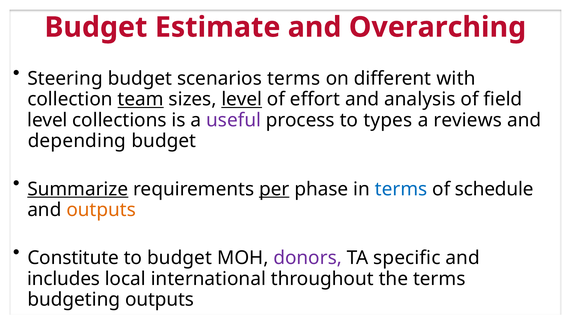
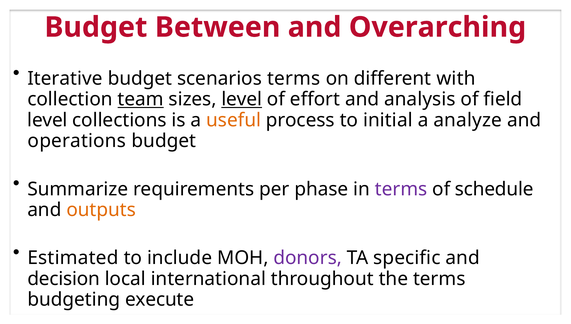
Estimate: Estimate -> Between
Steering: Steering -> Iterative
useful colour: purple -> orange
types: types -> initial
reviews: reviews -> analyze
depending: depending -> operations
Summarize underline: present -> none
per underline: present -> none
terms at (401, 189) colour: blue -> purple
Constitute: Constitute -> Estimated
to budget: budget -> include
includes: includes -> decision
budgeting outputs: outputs -> execute
